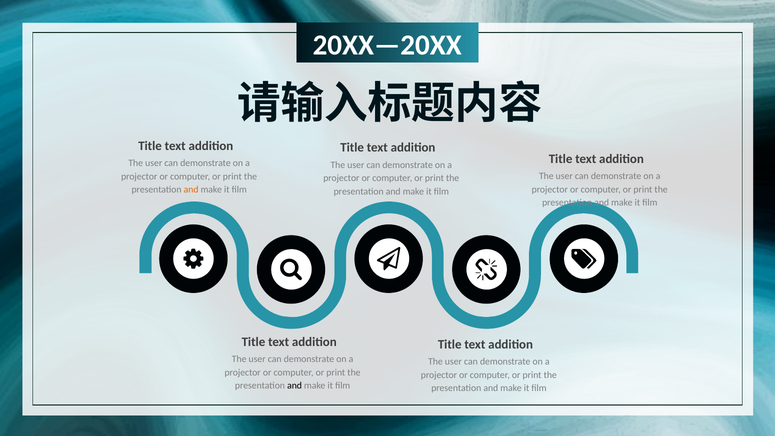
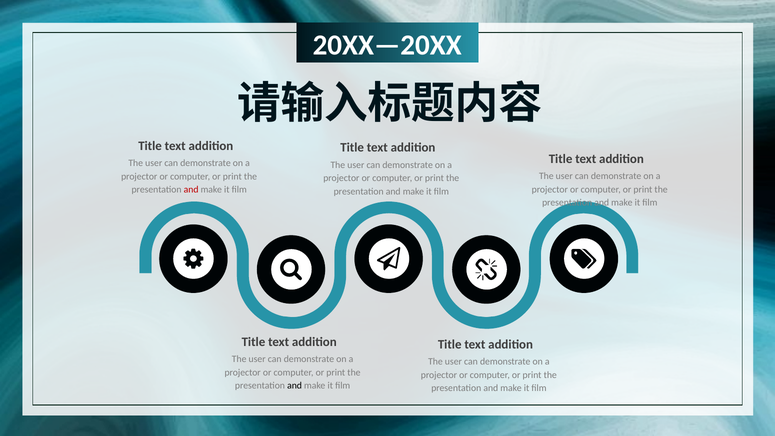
and at (191, 190) colour: orange -> red
